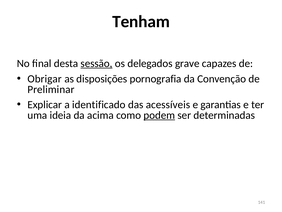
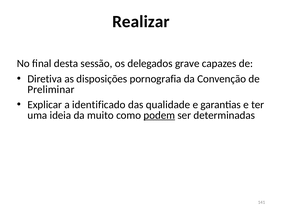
Tenham: Tenham -> Realizar
sessão underline: present -> none
Obrigar: Obrigar -> Diretiva
acessíveis: acessíveis -> qualidade
acima: acima -> muito
